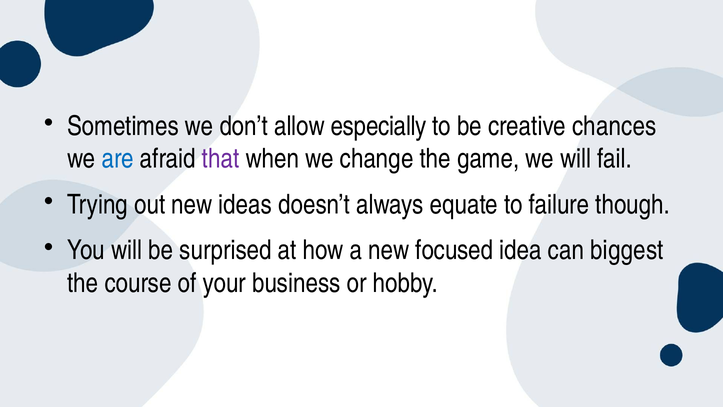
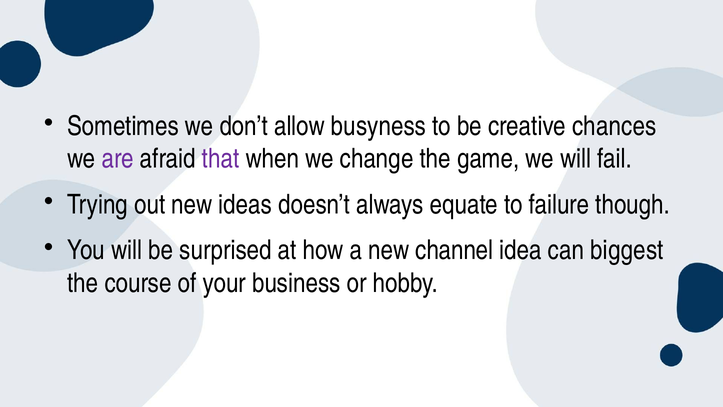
especially: especially -> busyness
are colour: blue -> purple
focused: focused -> channel
